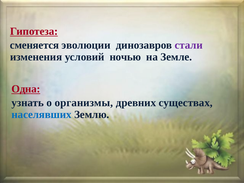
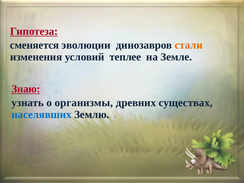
стали colour: purple -> orange
ночью: ночью -> теплее
Одна: Одна -> Знаю
